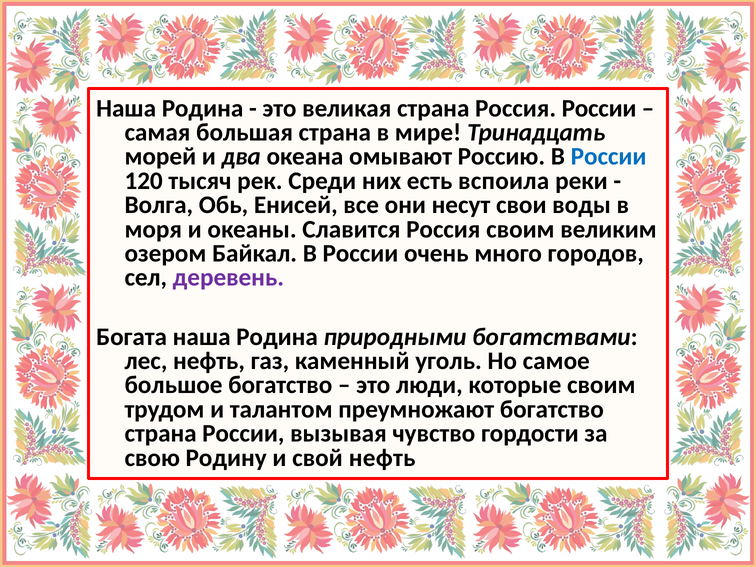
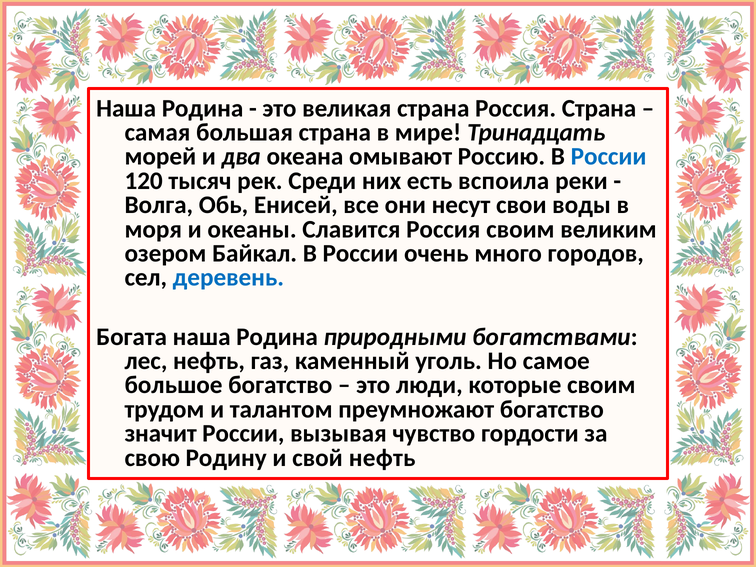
Россия России: России -> Страна
деревень colour: purple -> blue
страна at (161, 434): страна -> значит
